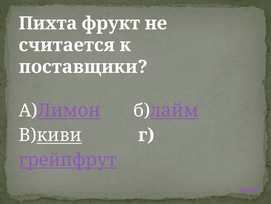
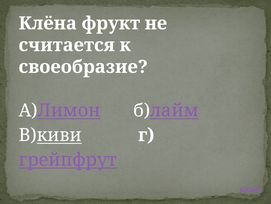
Пихта: Пихта -> Клёна
поставщики: поставщики -> своеобразие
